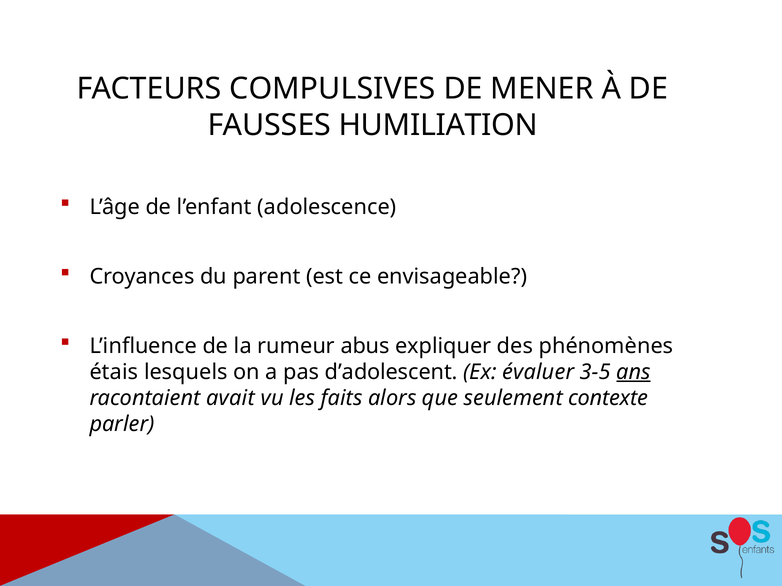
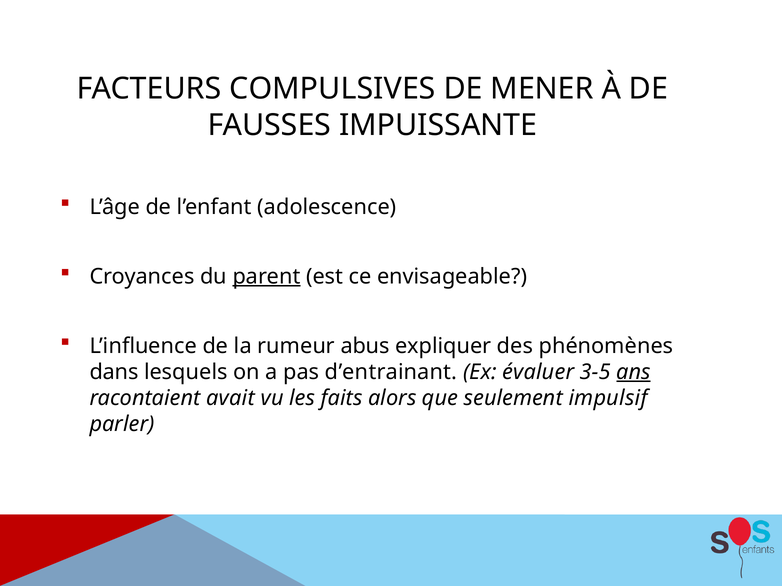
HUMILIATION: HUMILIATION -> IMPUISSANTE
parent underline: none -> present
étais: étais -> dans
d’adolescent: d’adolescent -> d’entrainant
contexte: contexte -> impulsif
